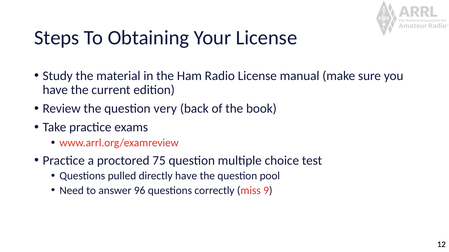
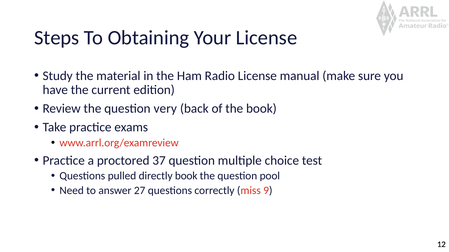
75: 75 -> 37
directly have: have -> book
96: 96 -> 27
